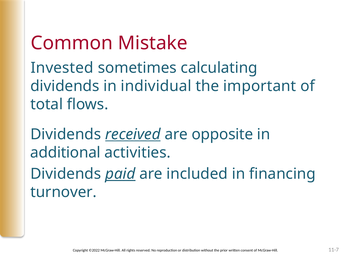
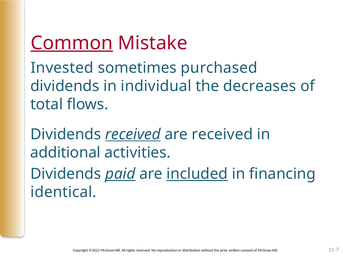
Common underline: none -> present
calculating: calculating -> purchased
important: important -> decreases
are opposite: opposite -> received
included underline: none -> present
turnover: turnover -> identical
